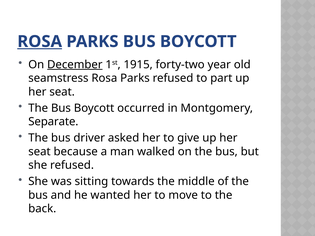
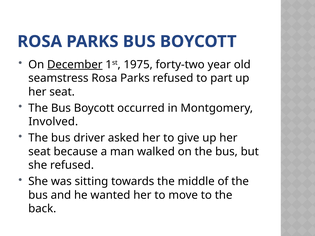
ROSA at (40, 42) underline: present -> none
1915: 1915 -> 1975
Separate: Separate -> Involved
